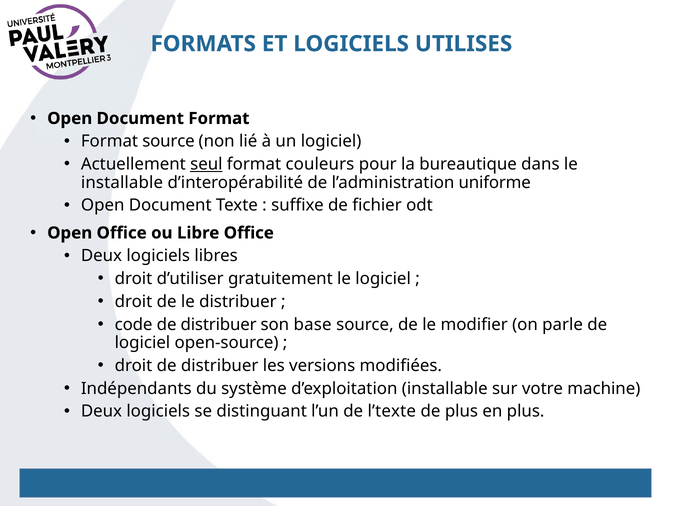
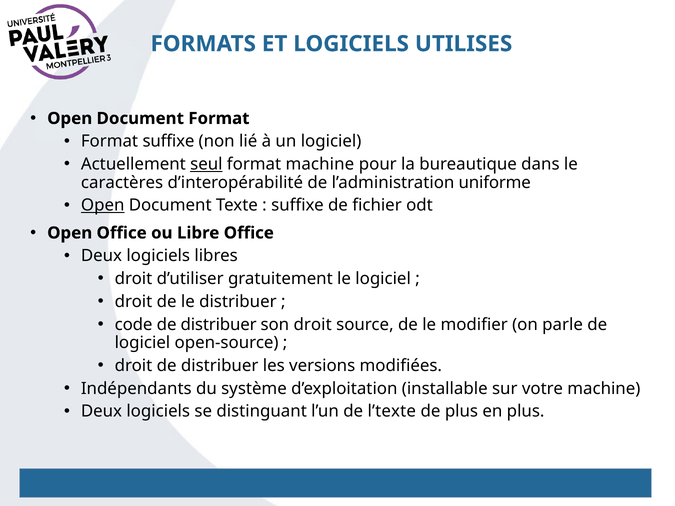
Format source: source -> suffixe
format couleurs: couleurs -> machine
installable at (122, 183): installable -> caractères
Open at (103, 205) underline: none -> present
son base: base -> droit
